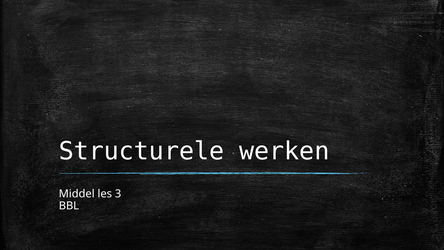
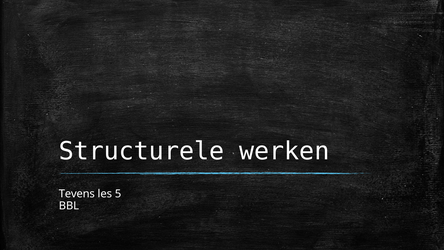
Middel: Middel -> Tevens
3: 3 -> 5
